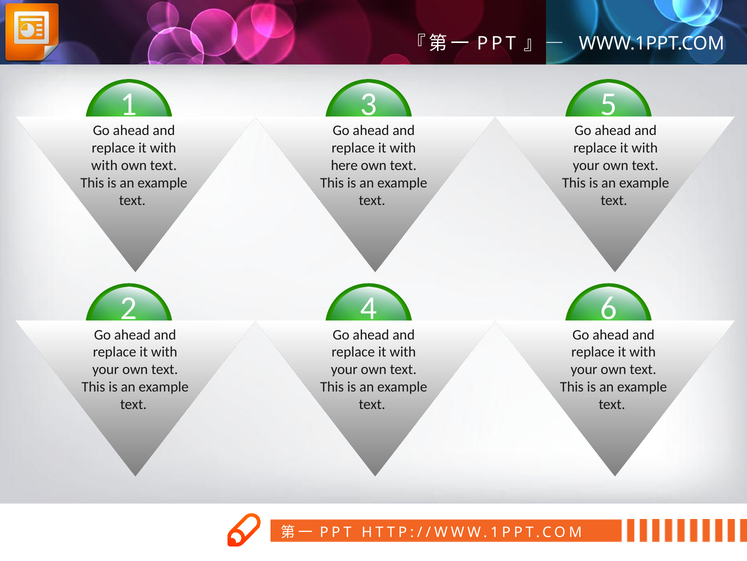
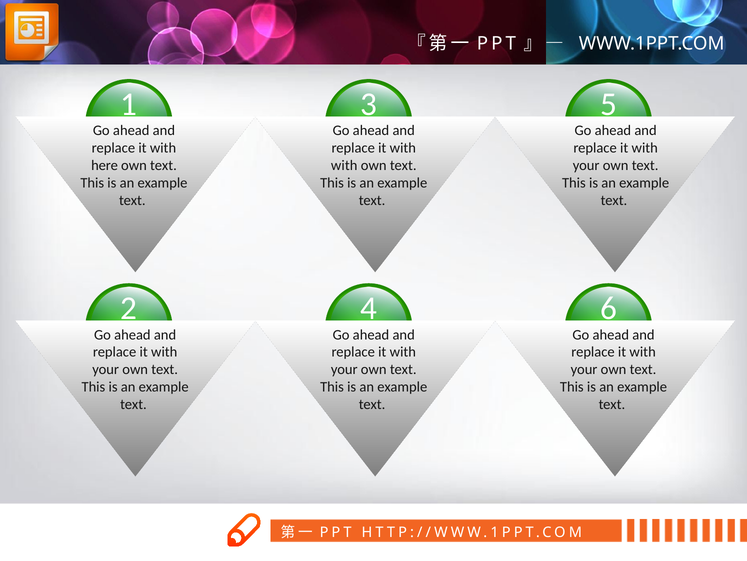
with at (104, 165): with -> here
here at (344, 165): here -> with
